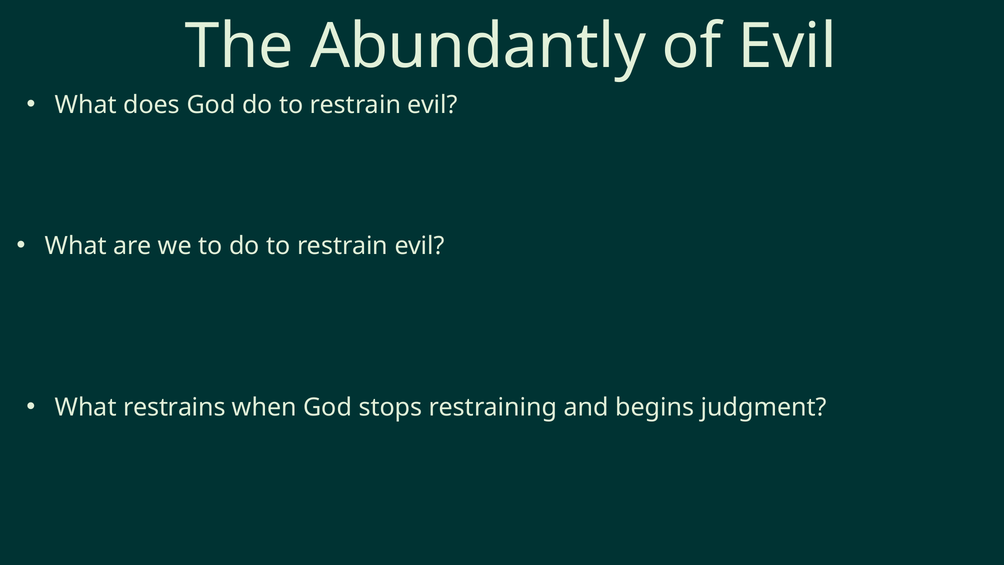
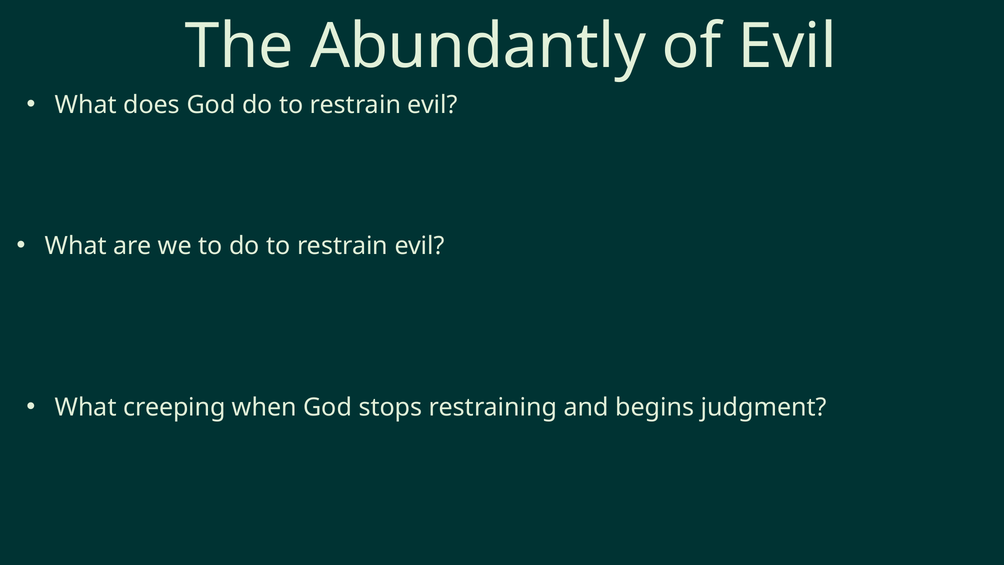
restrains: restrains -> creeping
